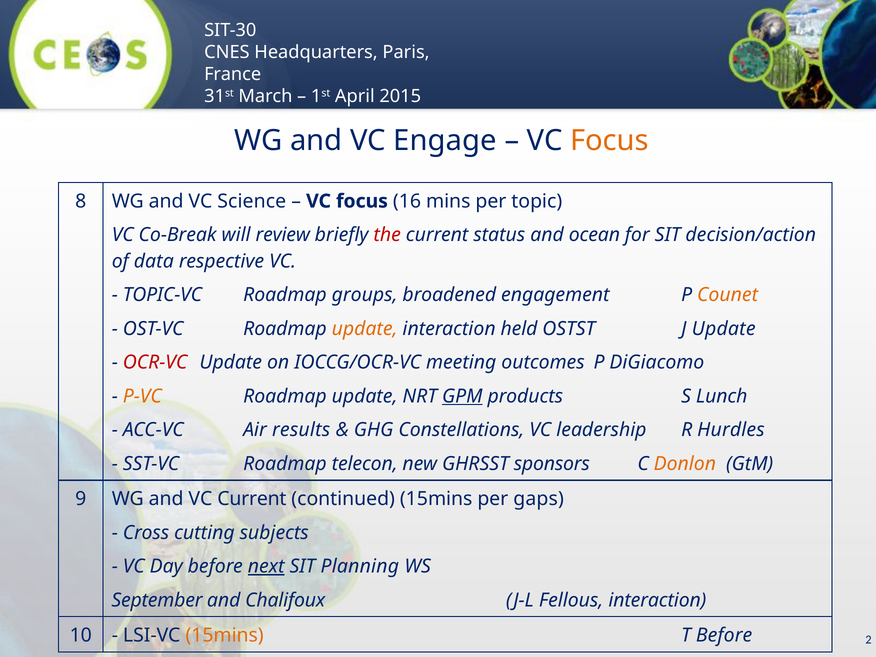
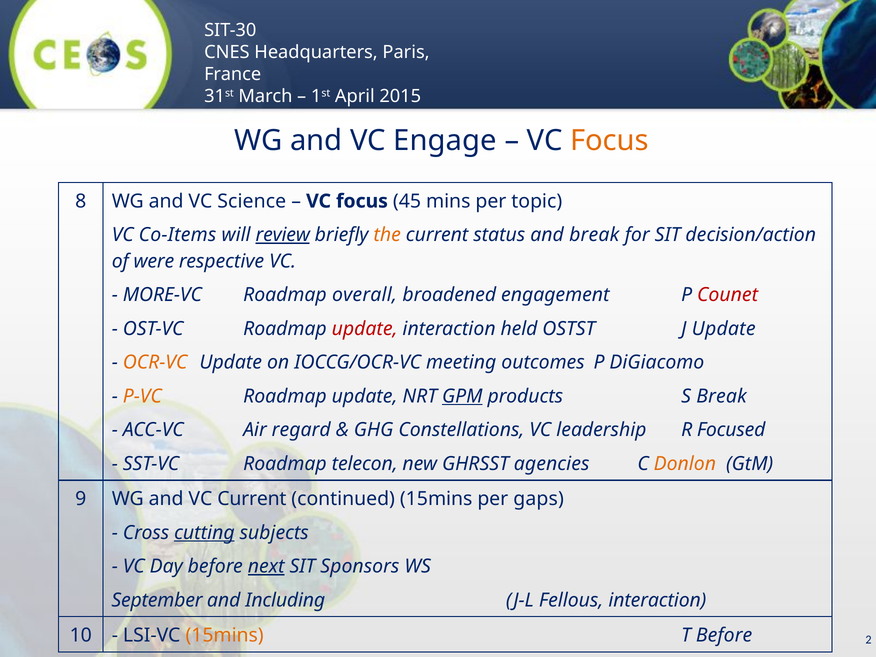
16: 16 -> 45
Co-Break: Co-Break -> Co-Items
review underline: none -> present
the colour: red -> orange
and ocean: ocean -> break
data: data -> were
TOPIC-VC: TOPIC-VC -> MORE-VC
groups: groups -> overall
Counet colour: orange -> red
update at (365, 329) colour: orange -> red
OCR-VC colour: red -> orange
S Lunch: Lunch -> Break
results: results -> regard
Hurdles: Hurdles -> Focused
sponsors: sponsors -> agencies
cutting underline: none -> present
Planning: Planning -> Sponsors
Chalifoux: Chalifoux -> Including
